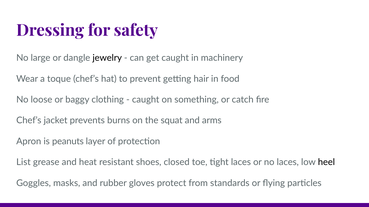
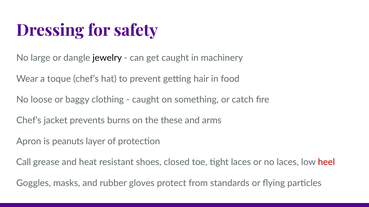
squat: squat -> these
List: List -> Call
heel colour: black -> red
